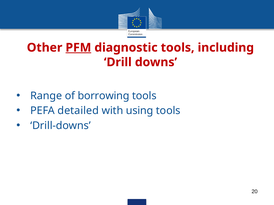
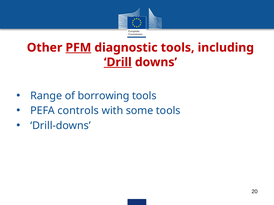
Drill underline: none -> present
detailed: detailed -> controls
using: using -> some
